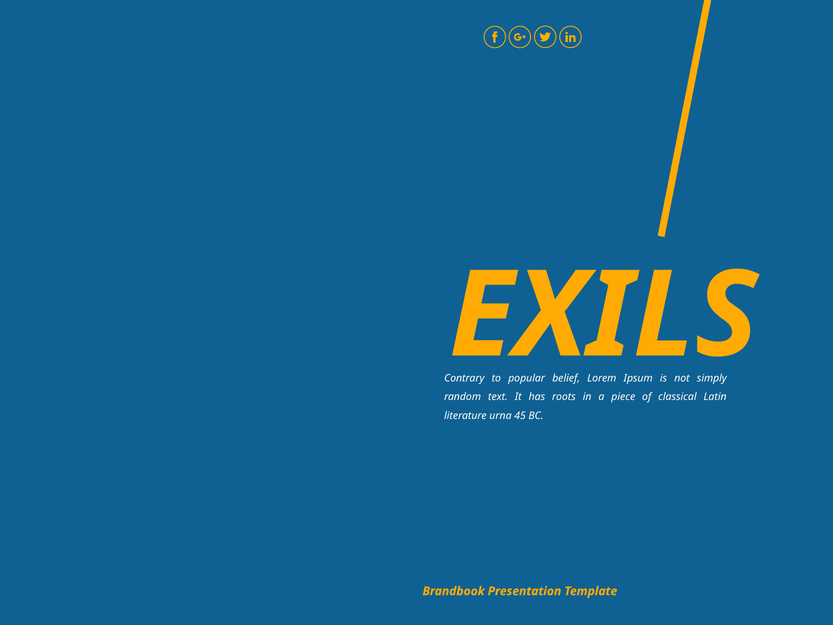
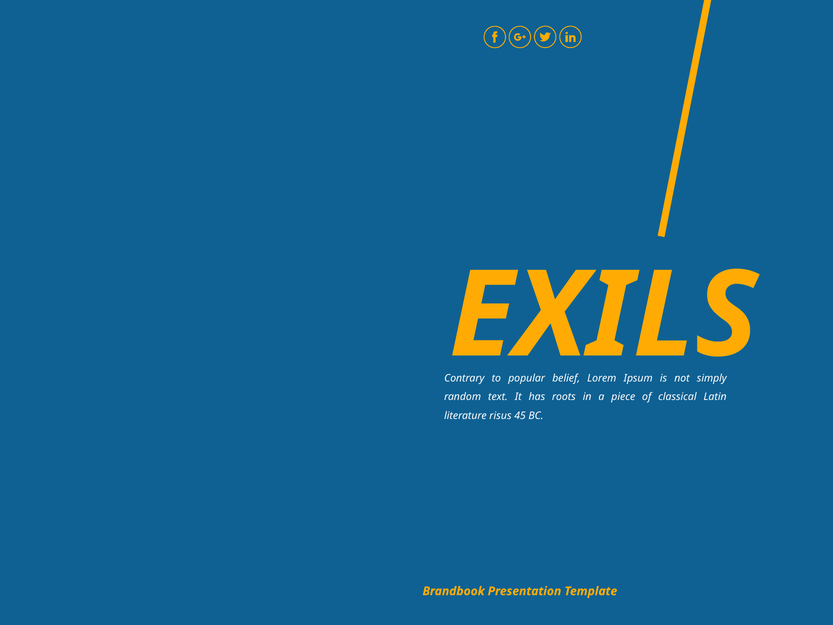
urna: urna -> risus
